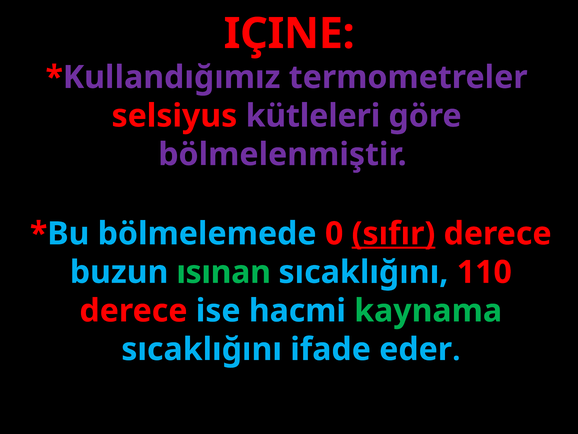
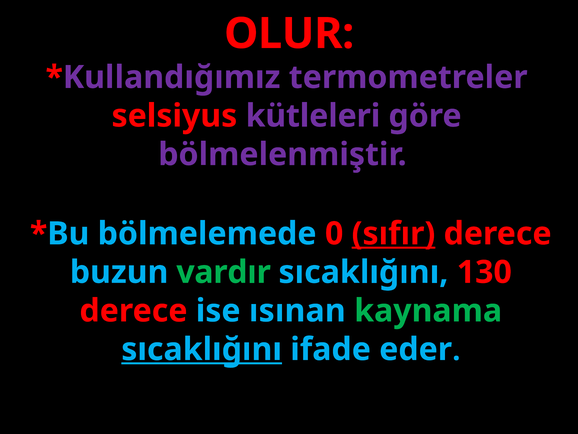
IÇINE: IÇINE -> OLUR
ısınan: ısınan -> vardır
110: 110 -> 130
hacmi: hacmi -> ısınan
sıcaklığını at (202, 349) underline: none -> present
